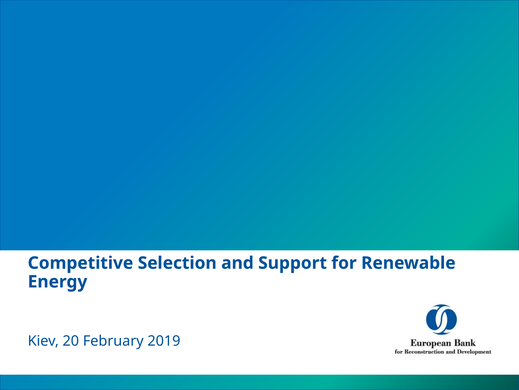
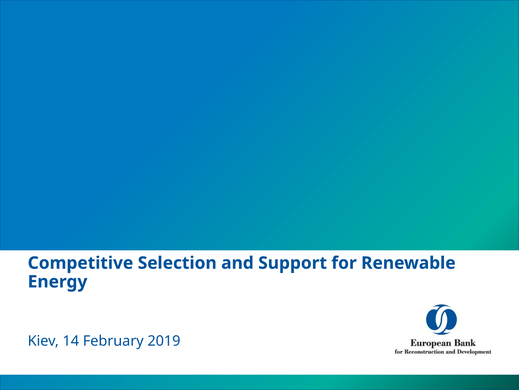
20: 20 -> 14
